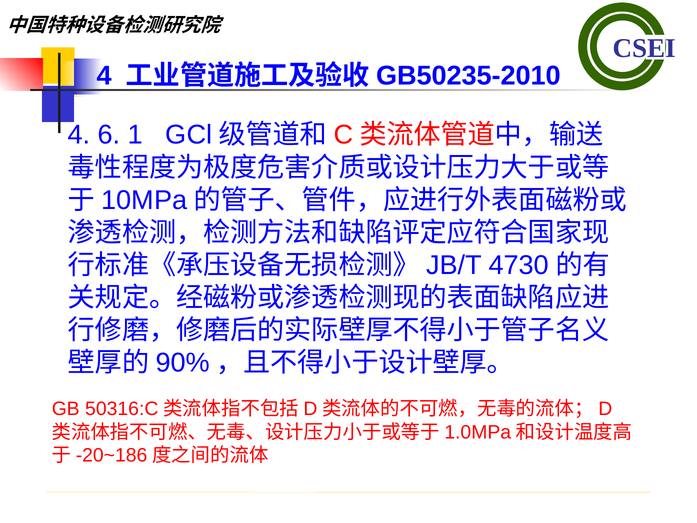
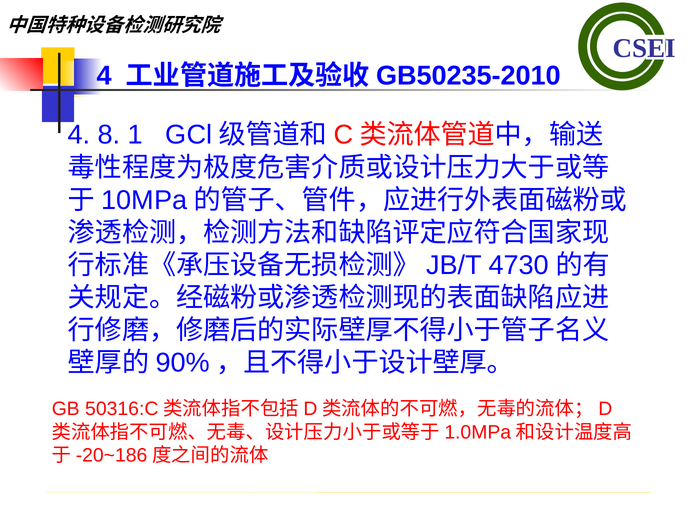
6: 6 -> 8
